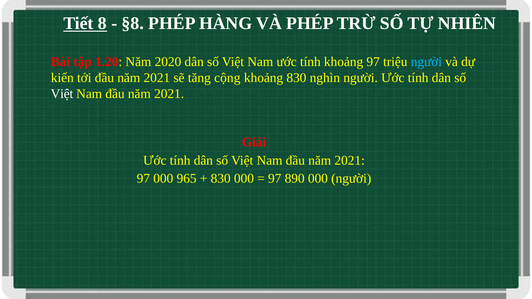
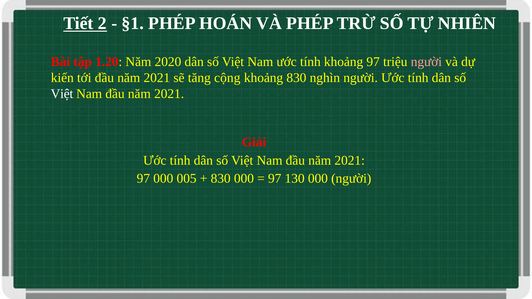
8: 8 -> 2
§8: §8 -> §1
HÀNG: HÀNG -> HOÁN
người at (426, 62) colour: light blue -> pink
965: 965 -> 005
890: 890 -> 130
